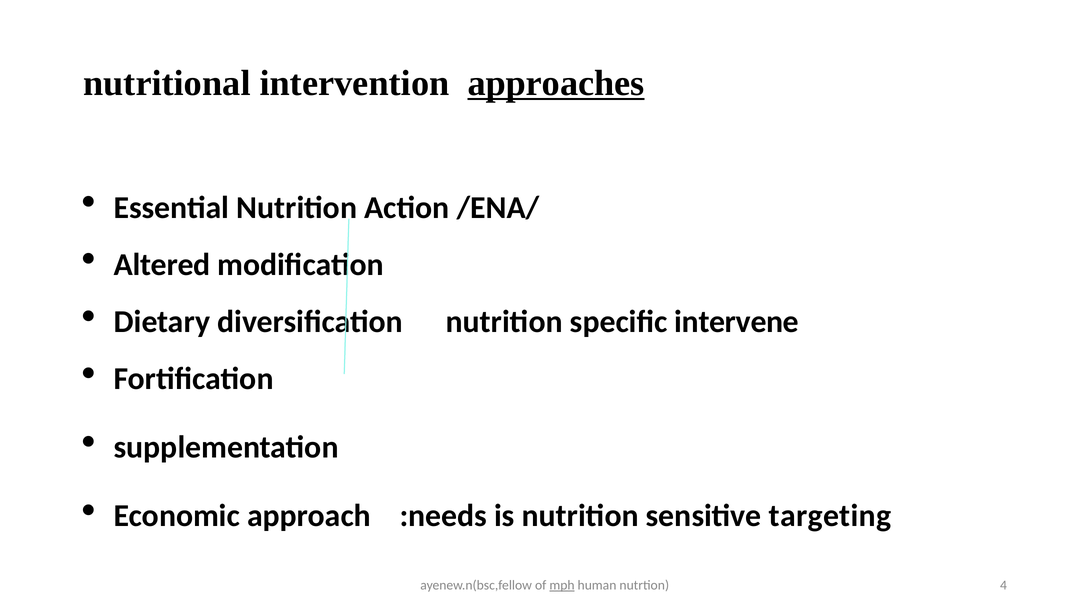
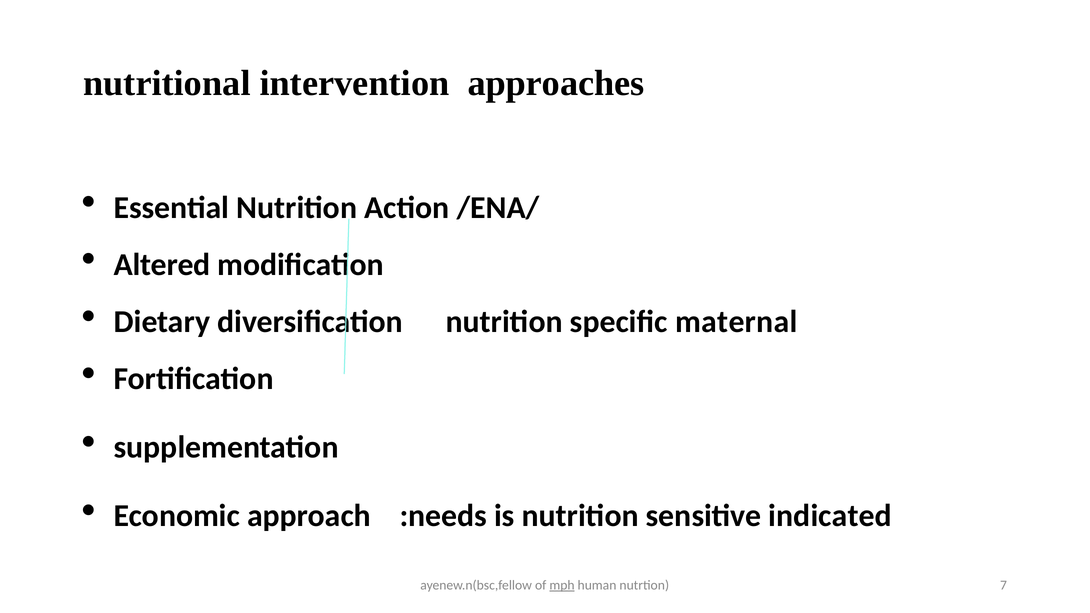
approaches underline: present -> none
intervene: intervene -> maternal
targeting: targeting -> indicated
4: 4 -> 7
